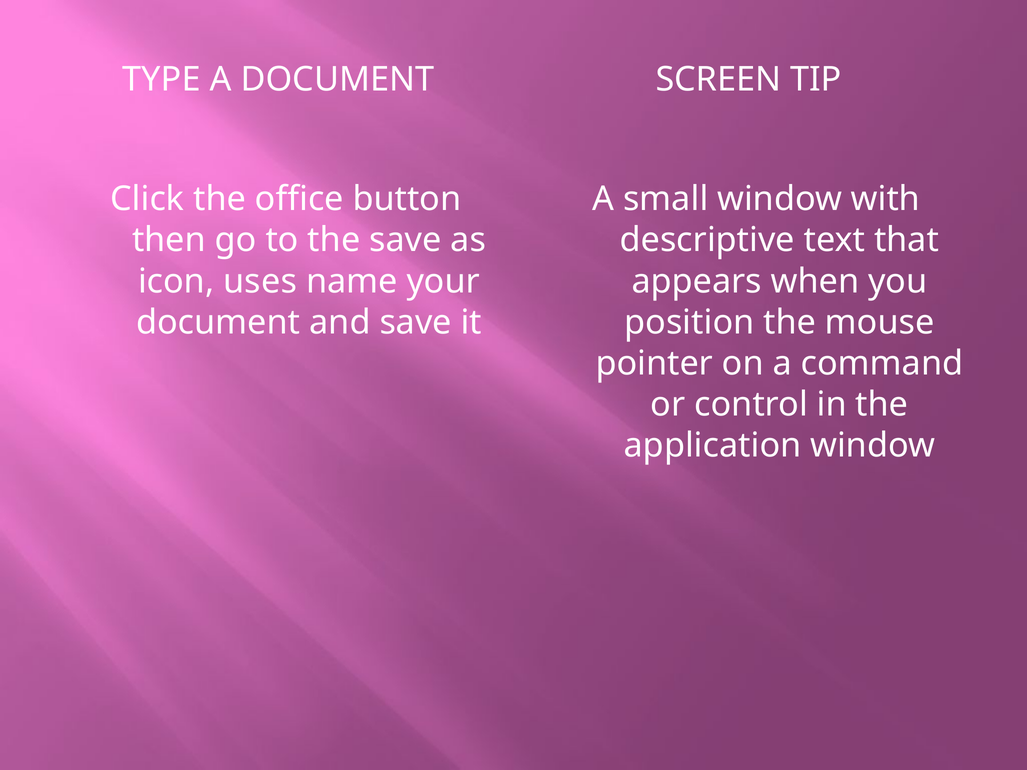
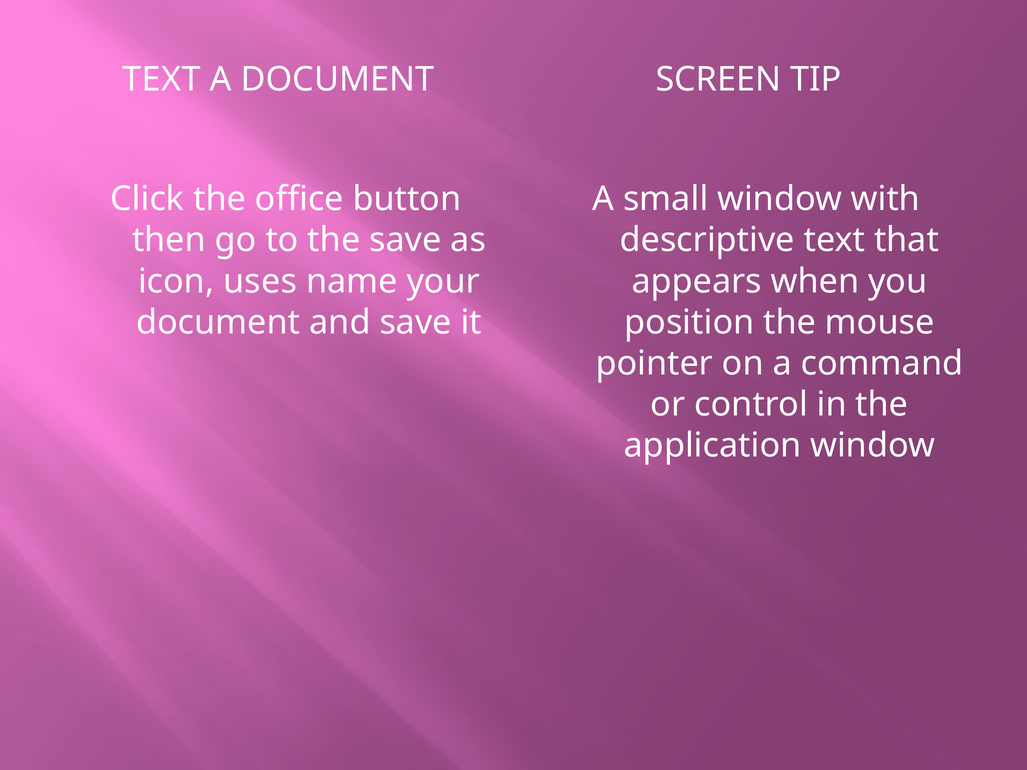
TYPE at (162, 79): TYPE -> TEXT
